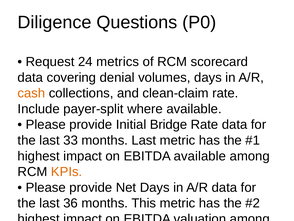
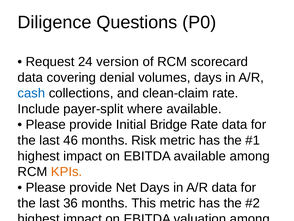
metrics: metrics -> version
cash at (31, 93) colour: orange -> blue
33: 33 -> 46
months Last: Last -> Risk
